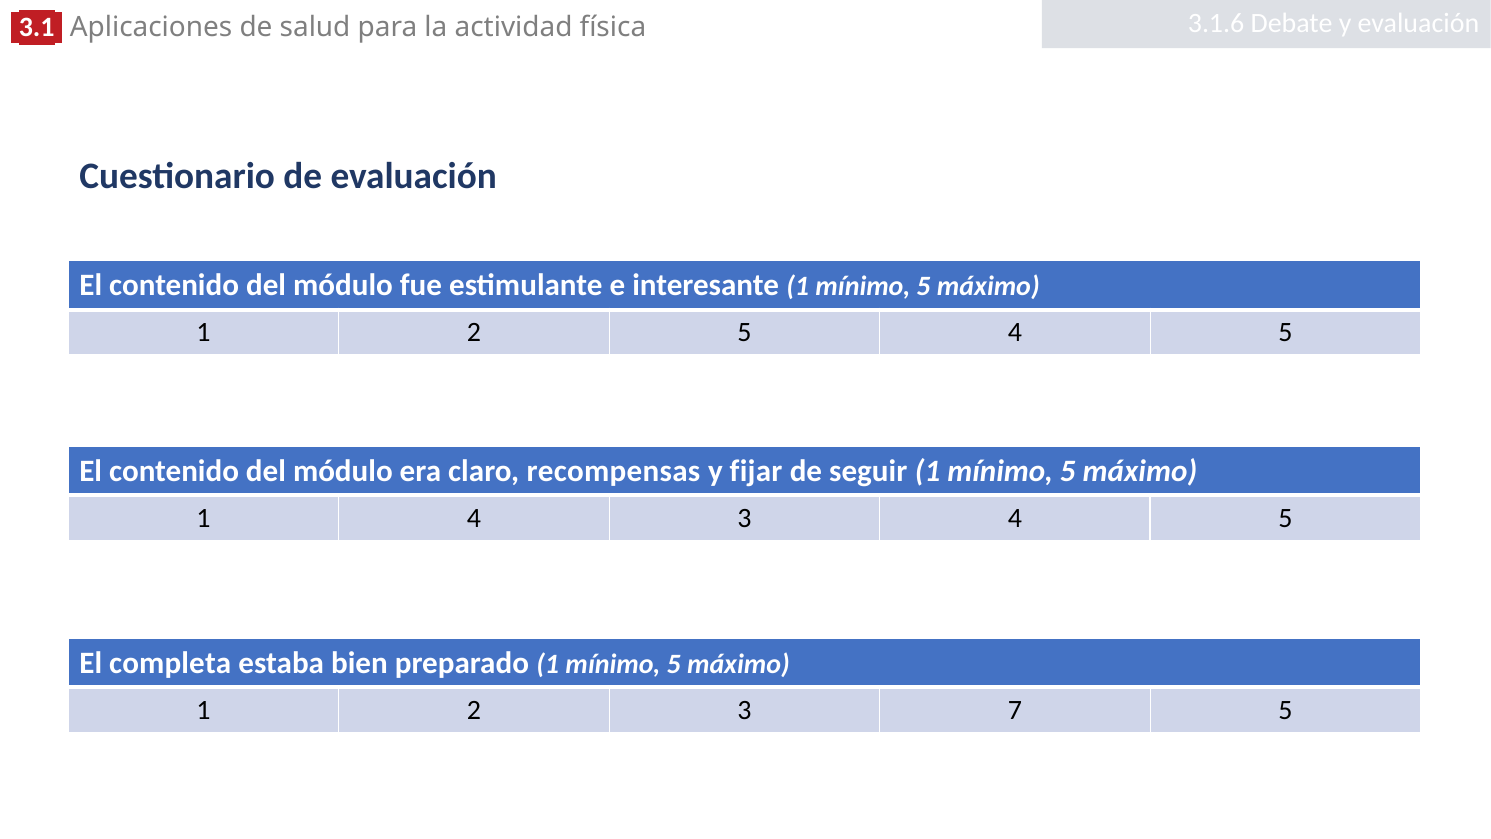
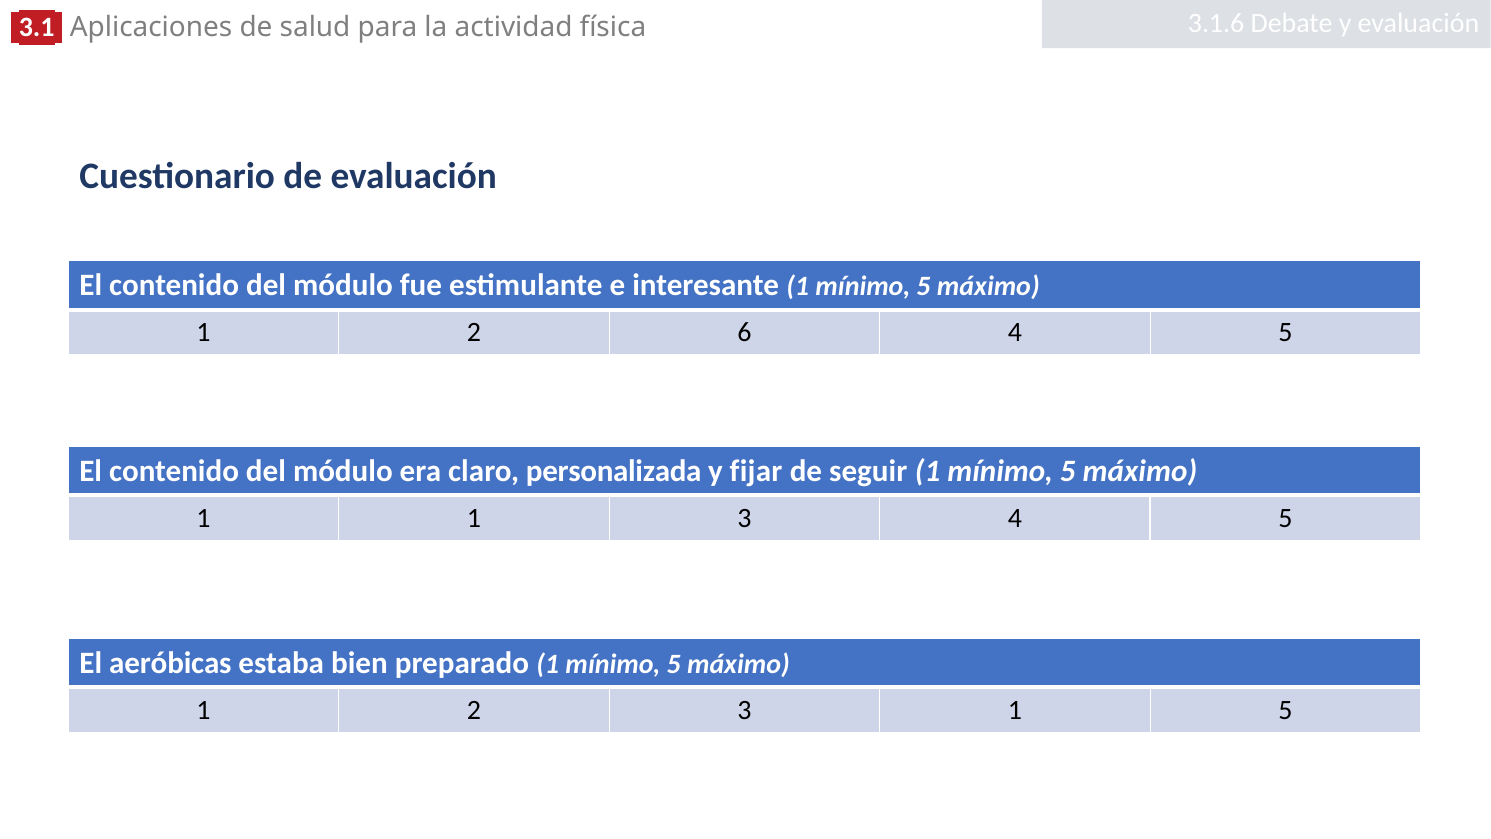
2 5: 5 -> 6
recompensas: recompensas -> personalizada
1 4: 4 -> 1
completa: completa -> aeróbicas
3 7: 7 -> 1
